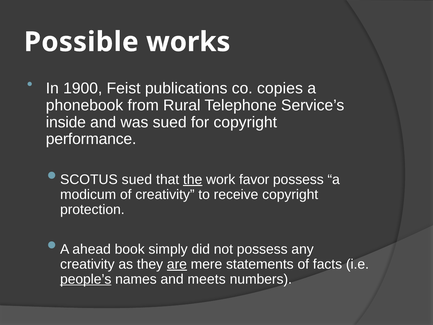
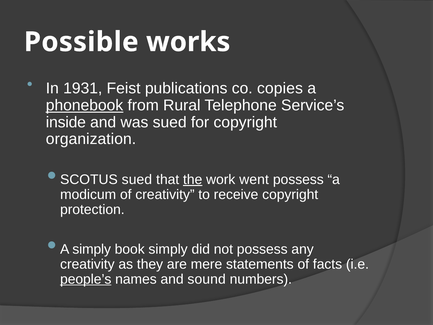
1900: 1900 -> 1931
phonebook underline: none -> present
performance: performance -> organization
favor: favor -> went
A ahead: ahead -> simply
are underline: present -> none
meets: meets -> sound
